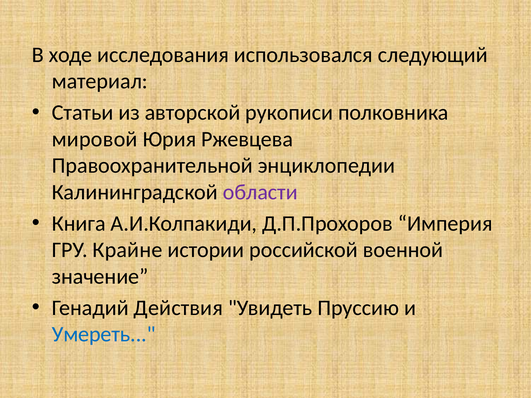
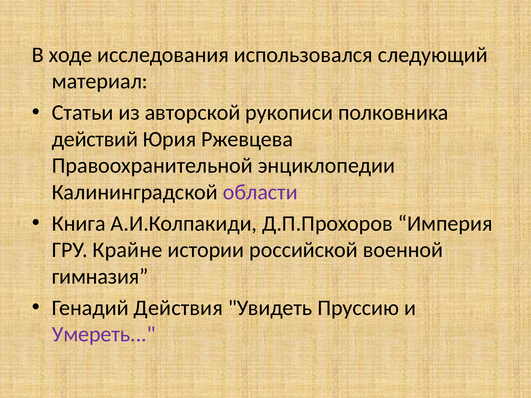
мировой: мировой -> действий
значение: значение -> гимназия
Умереть colour: blue -> purple
